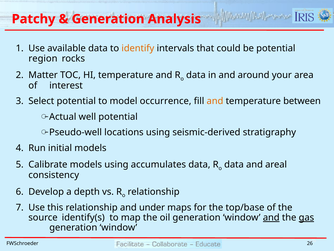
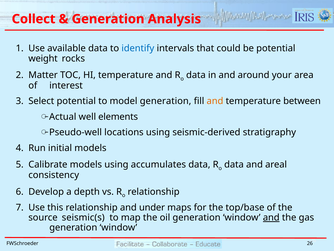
Patchy: Patchy -> Collect
identify colour: orange -> blue
region: region -> weight
model occurrence: occurrence -> generation
well potential: potential -> elements
identify(s: identify(s -> seismic(s
gas underline: present -> none
